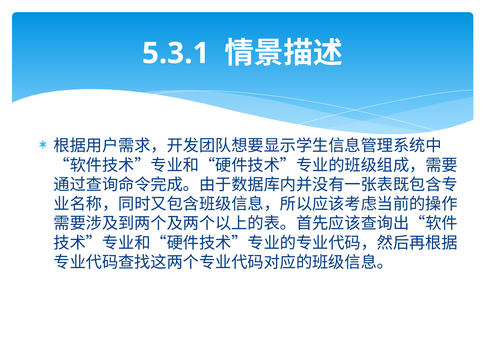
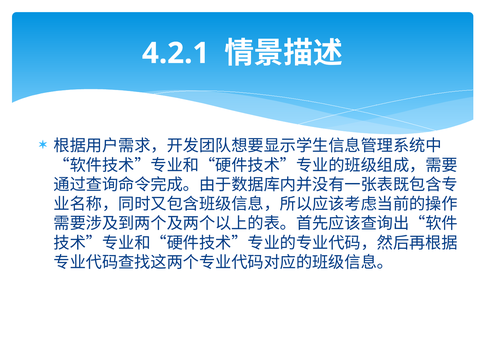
5.3.1: 5.3.1 -> 4.2.1
